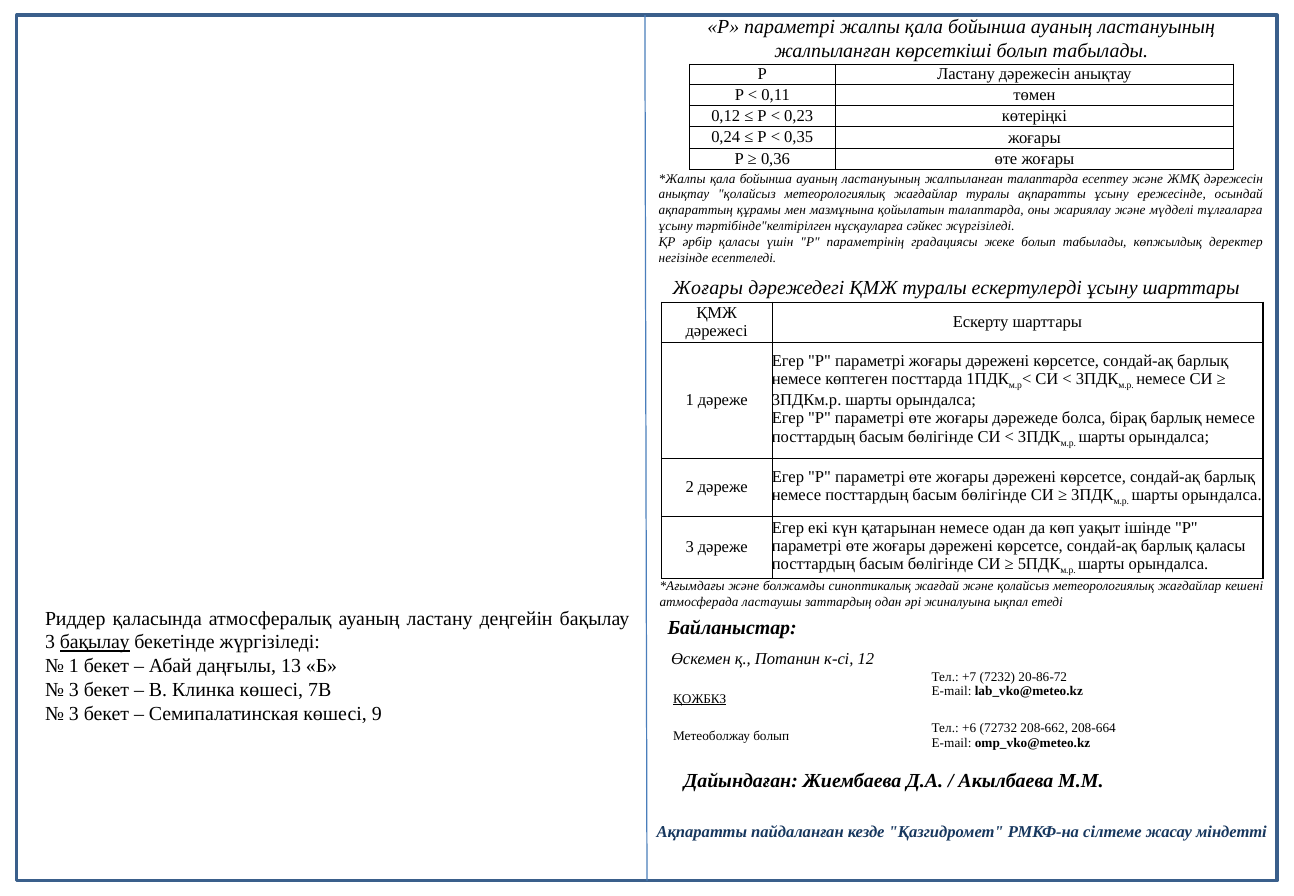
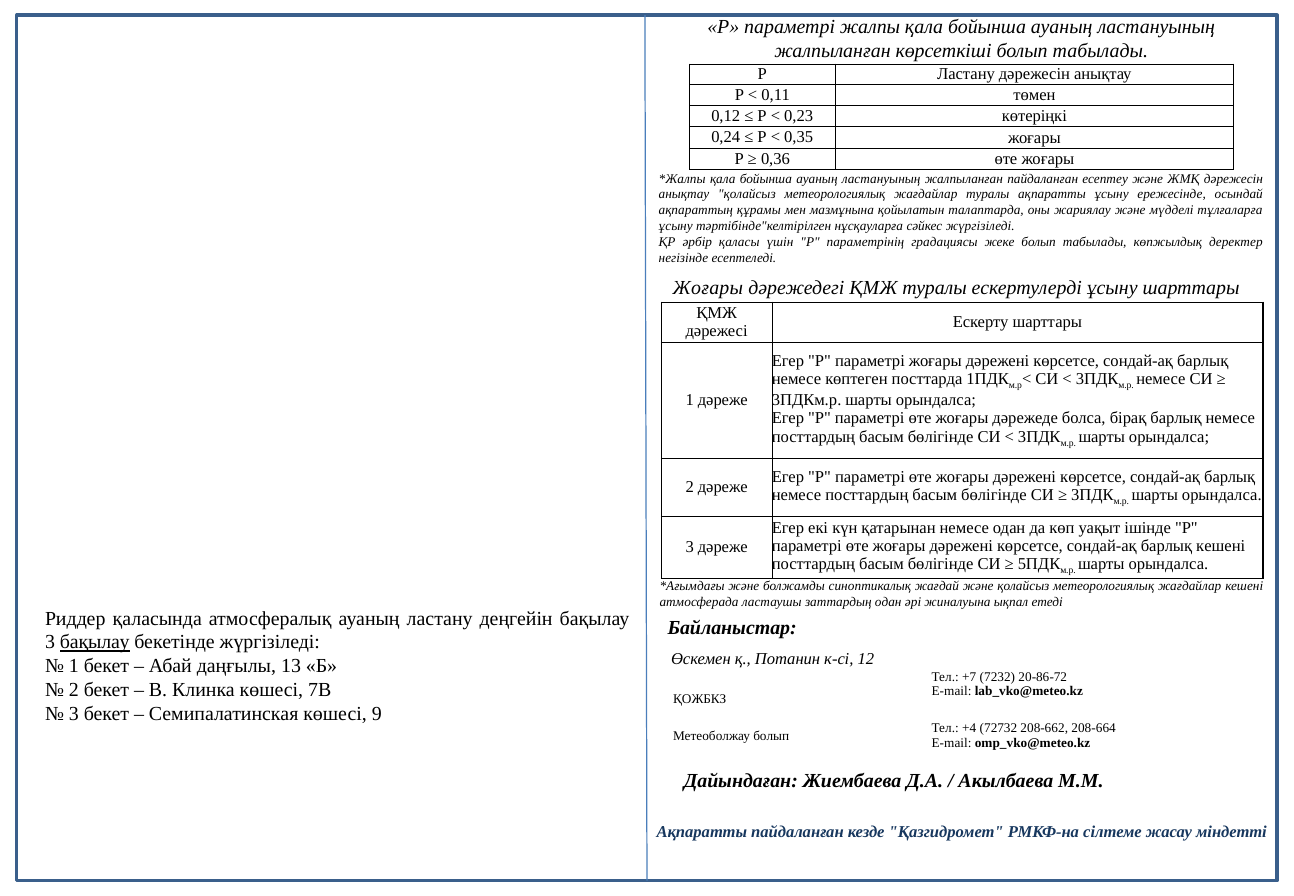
жалпыланған талаптарда: талаптарда -> пайдаланған
барлық қаласы: қаласы -> кешені
3 at (74, 690): 3 -> 2
ҚОЖБКЗ underline: present -> none
+6: +6 -> +4
